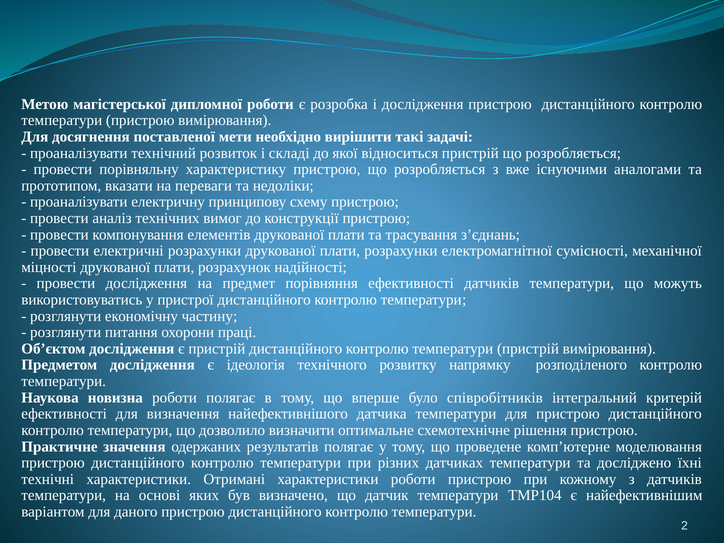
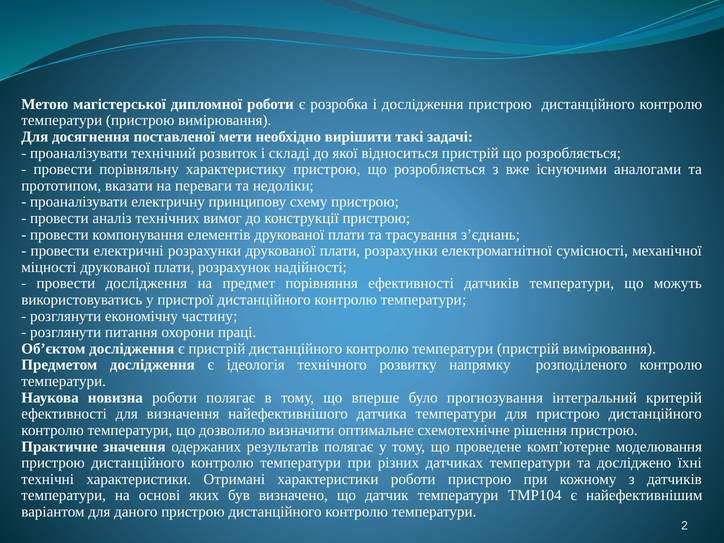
співробітників: співробітників -> прогнозування
